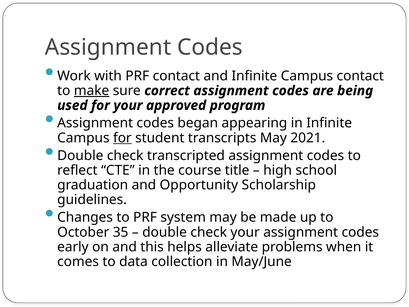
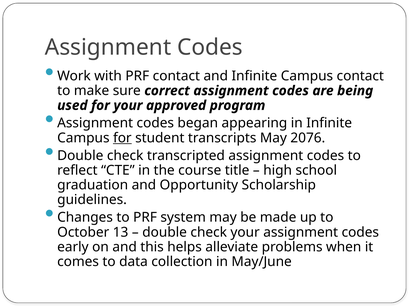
make underline: present -> none
2021: 2021 -> 2076
35: 35 -> 13
